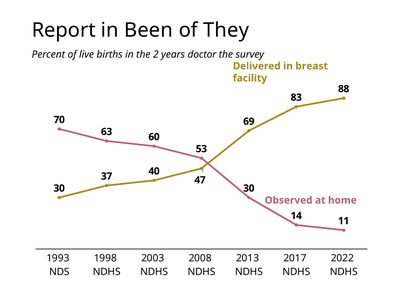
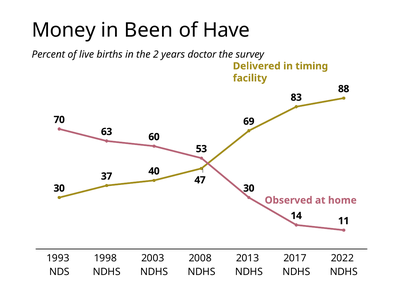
Report: Report -> Money
They: They -> Have
breast: breast -> timing
